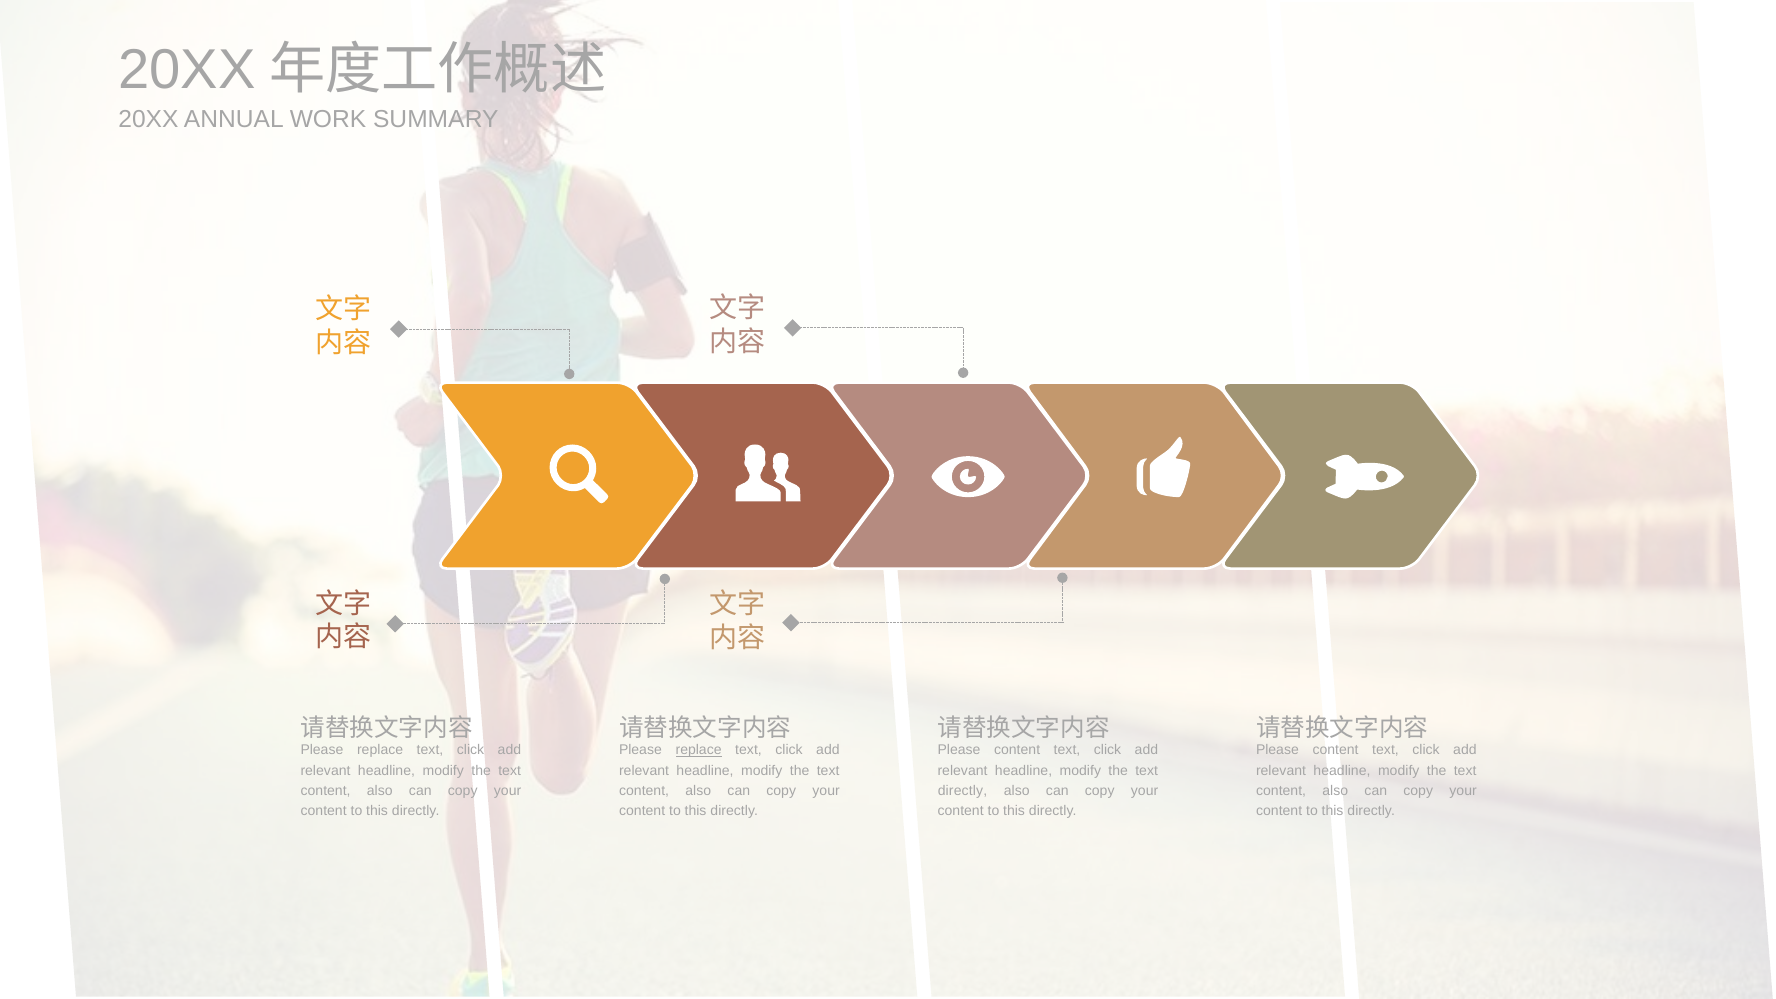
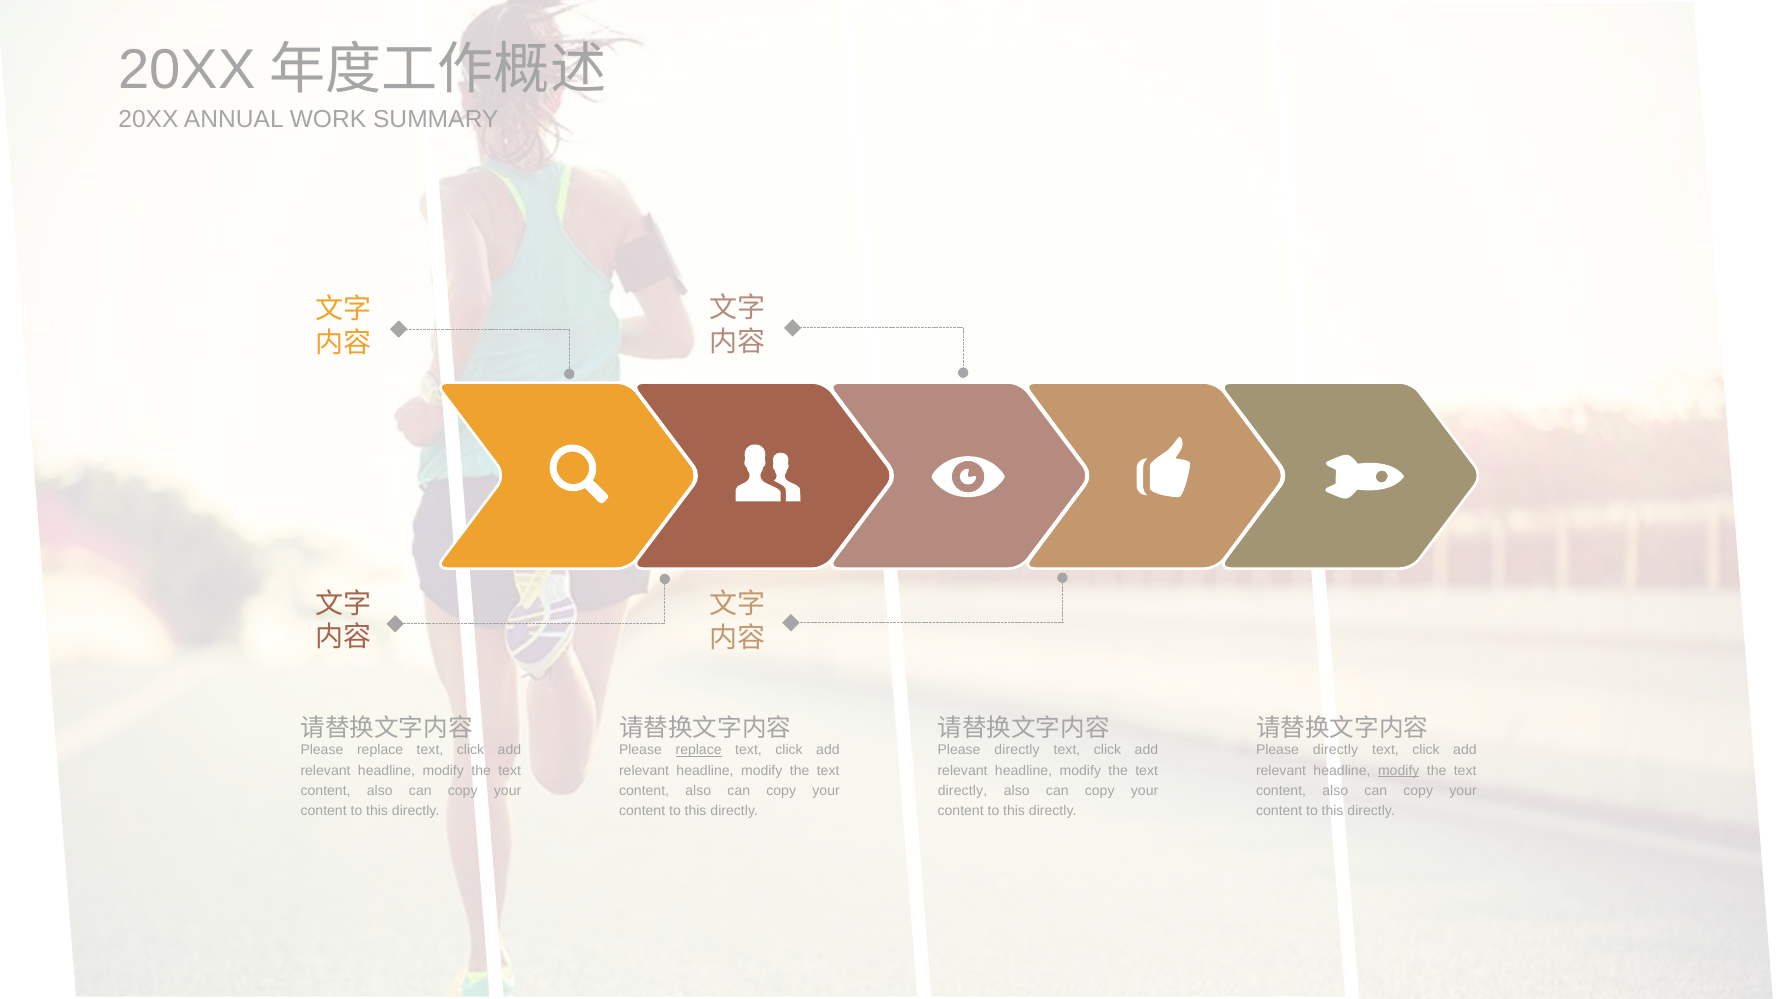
content at (1017, 750): content -> directly
content at (1336, 750): content -> directly
modify at (1399, 770) underline: none -> present
